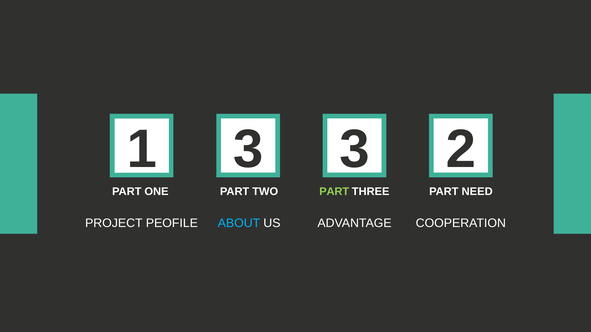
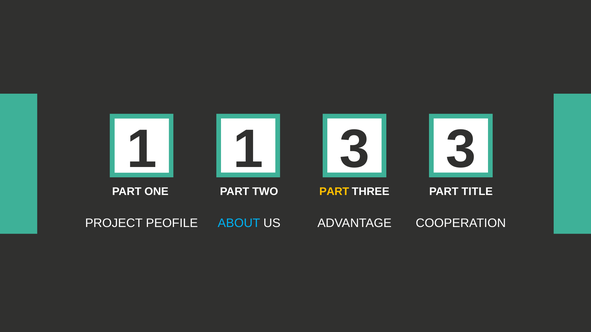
1 3: 3 -> 1
3 2: 2 -> 3
PART at (334, 192) colour: light green -> yellow
NEED: NEED -> TITLE
